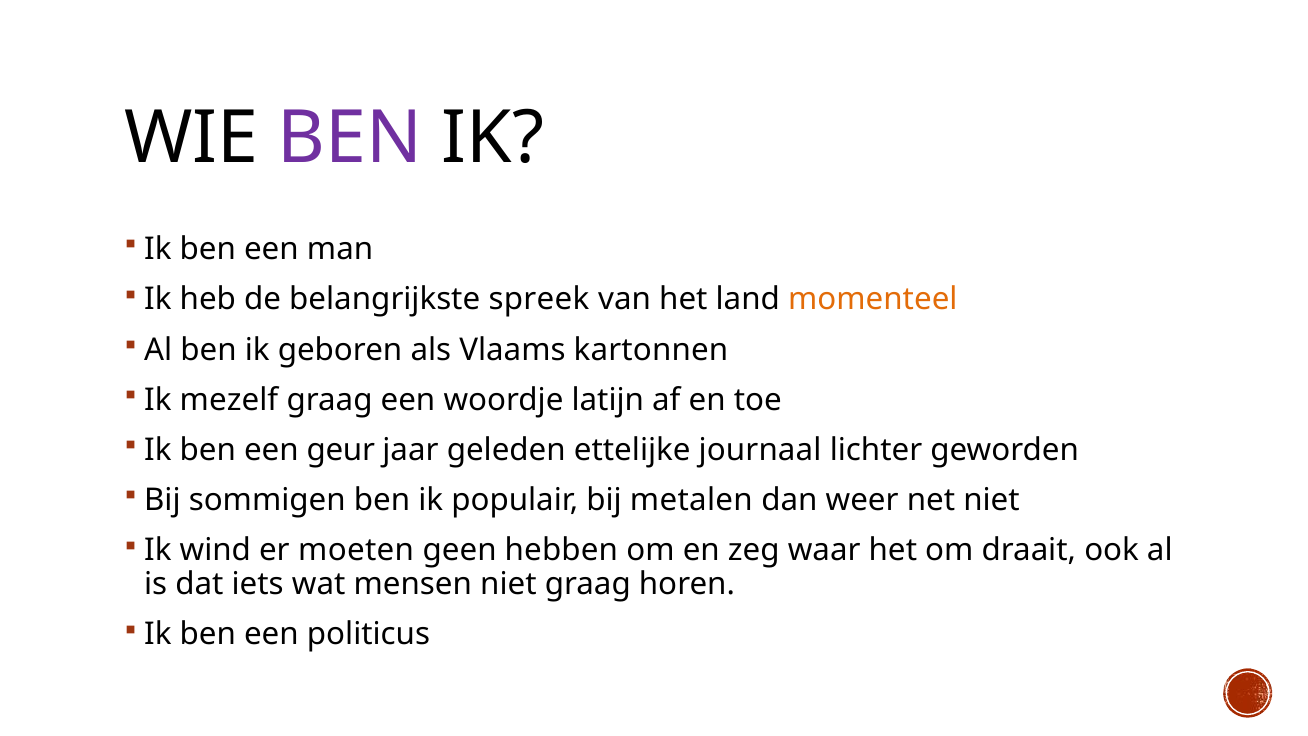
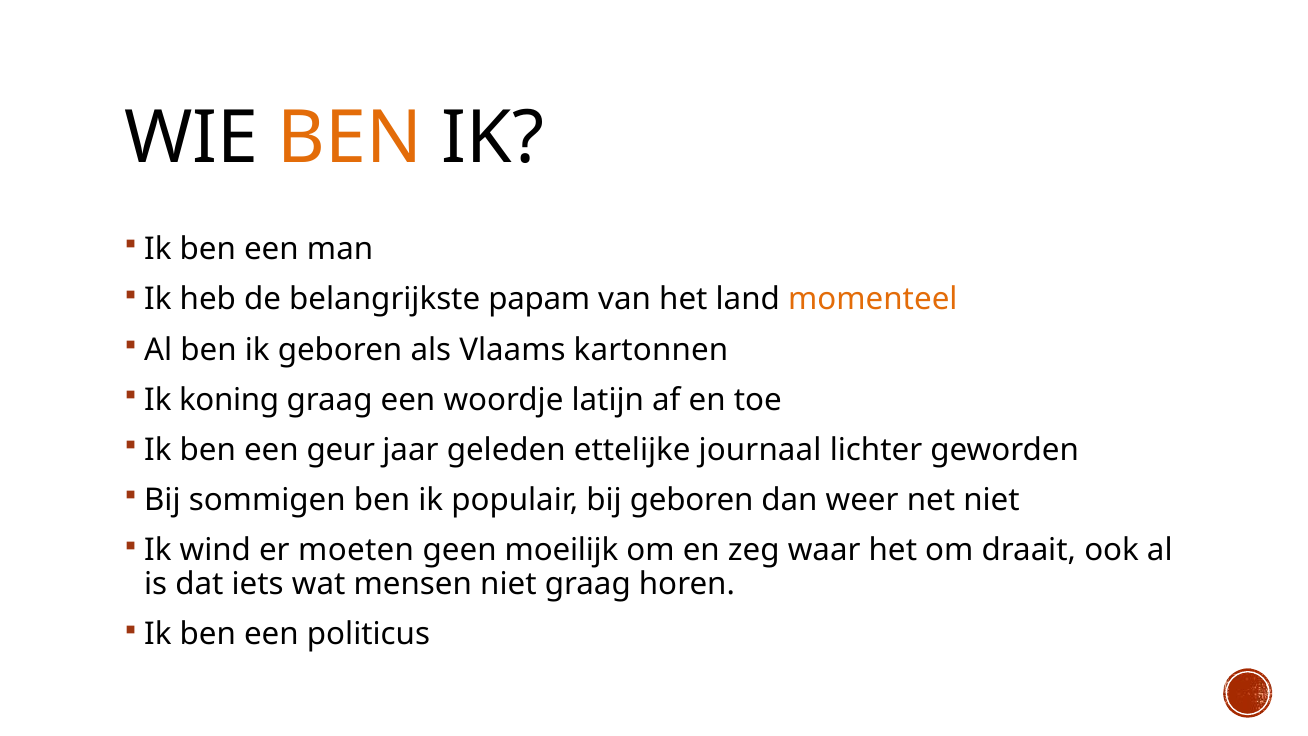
BEN at (350, 138) colour: purple -> orange
spreek: spreek -> papam
mezelf: mezelf -> koning
bij metalen: metalen -> geboren
hebben: hebben -> moeilijk
